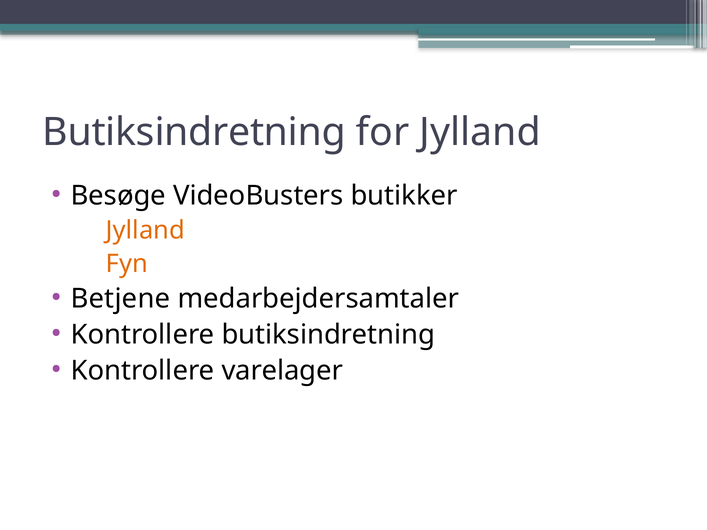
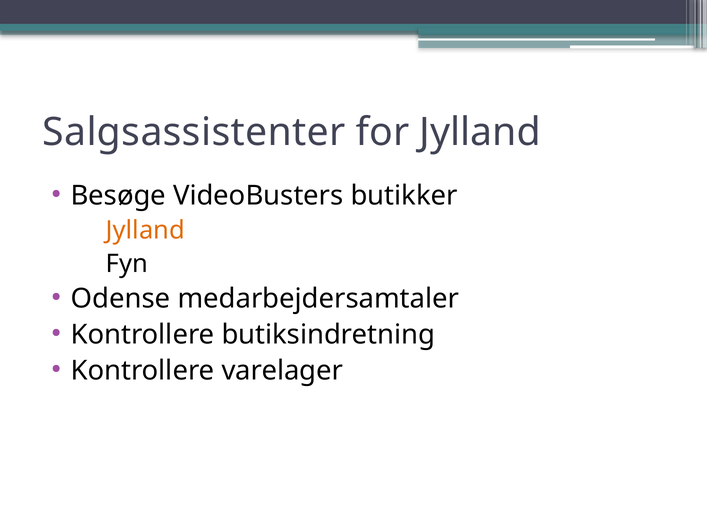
Butiksindretning at (194, 132): Butiksindretning -> Salgsassistenter
Fyn colour: orange -> black
Betjene: Betjene -> Odense
